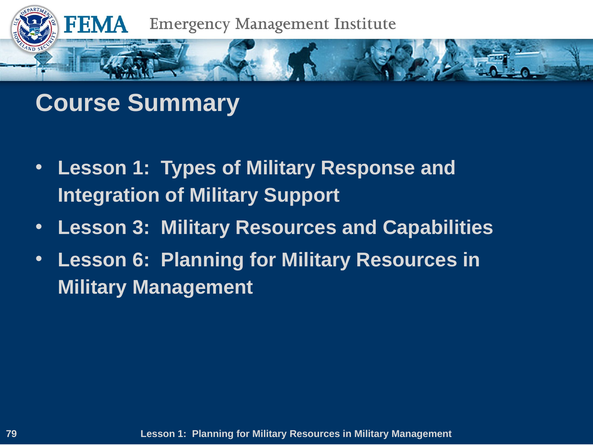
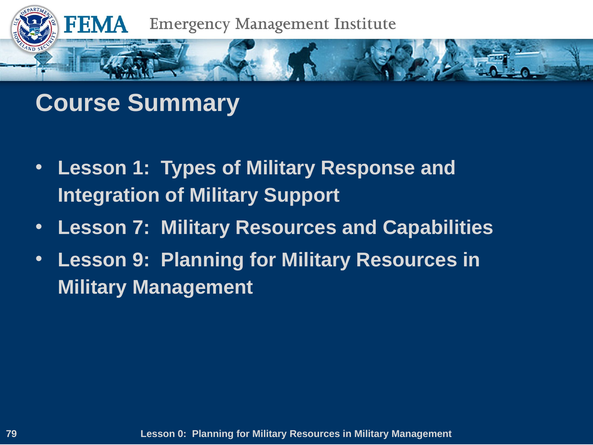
3: 3 -> 7
6: 6 -> 9
1 at (182, 434): 1 -> 0
